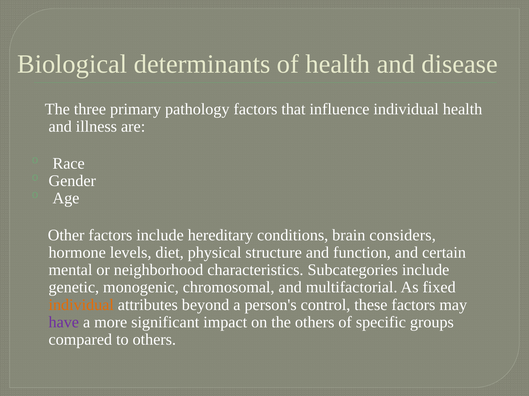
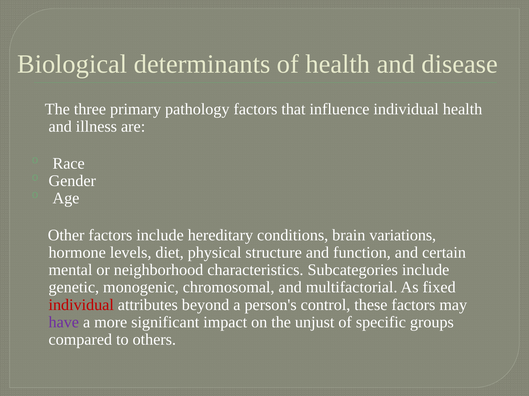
considers: considers -> variations
individual at (81, 305) colour: orange -> red
the others: others -> unjust
